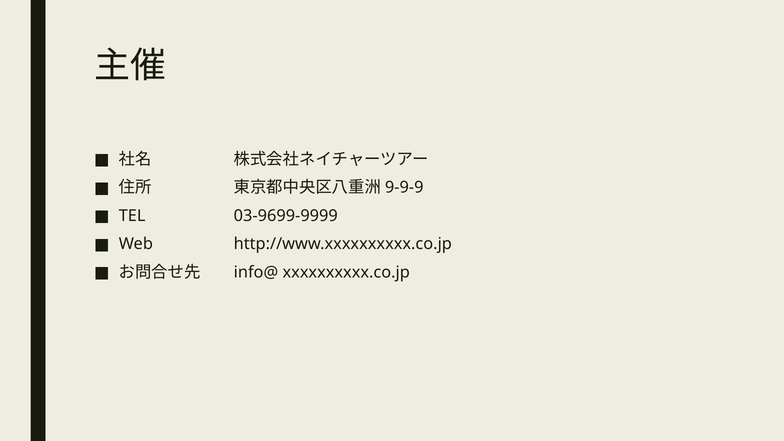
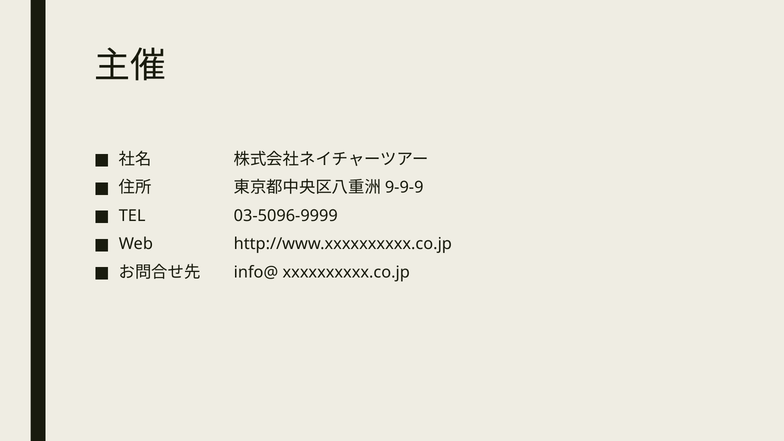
03-9699-9999: 03-9699-9999 -> 03-5096-9999
